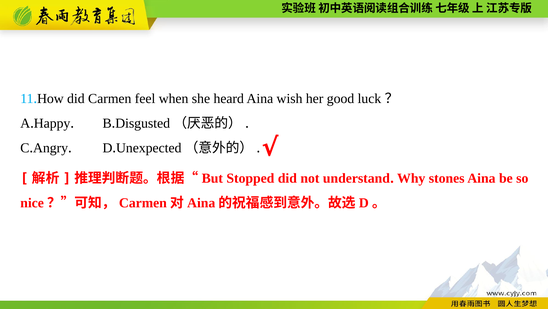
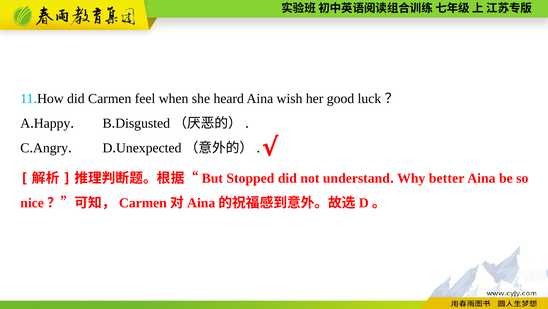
stones: stones -> better
